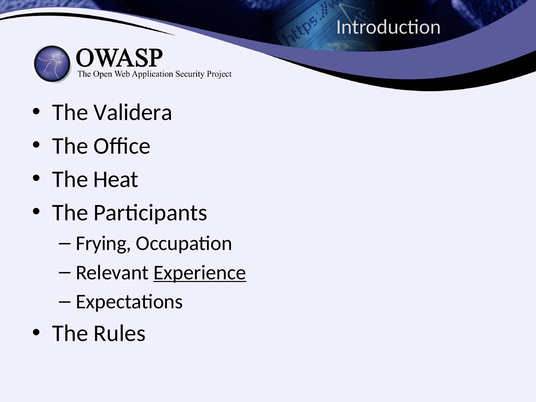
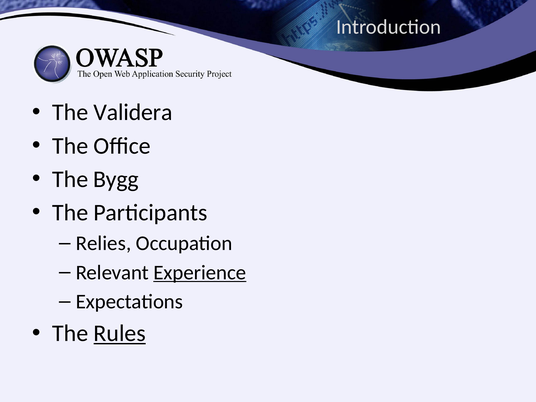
Heat: Heat -> Bygg
Frying: Frying -> Relies
Rules underline: none -> present
